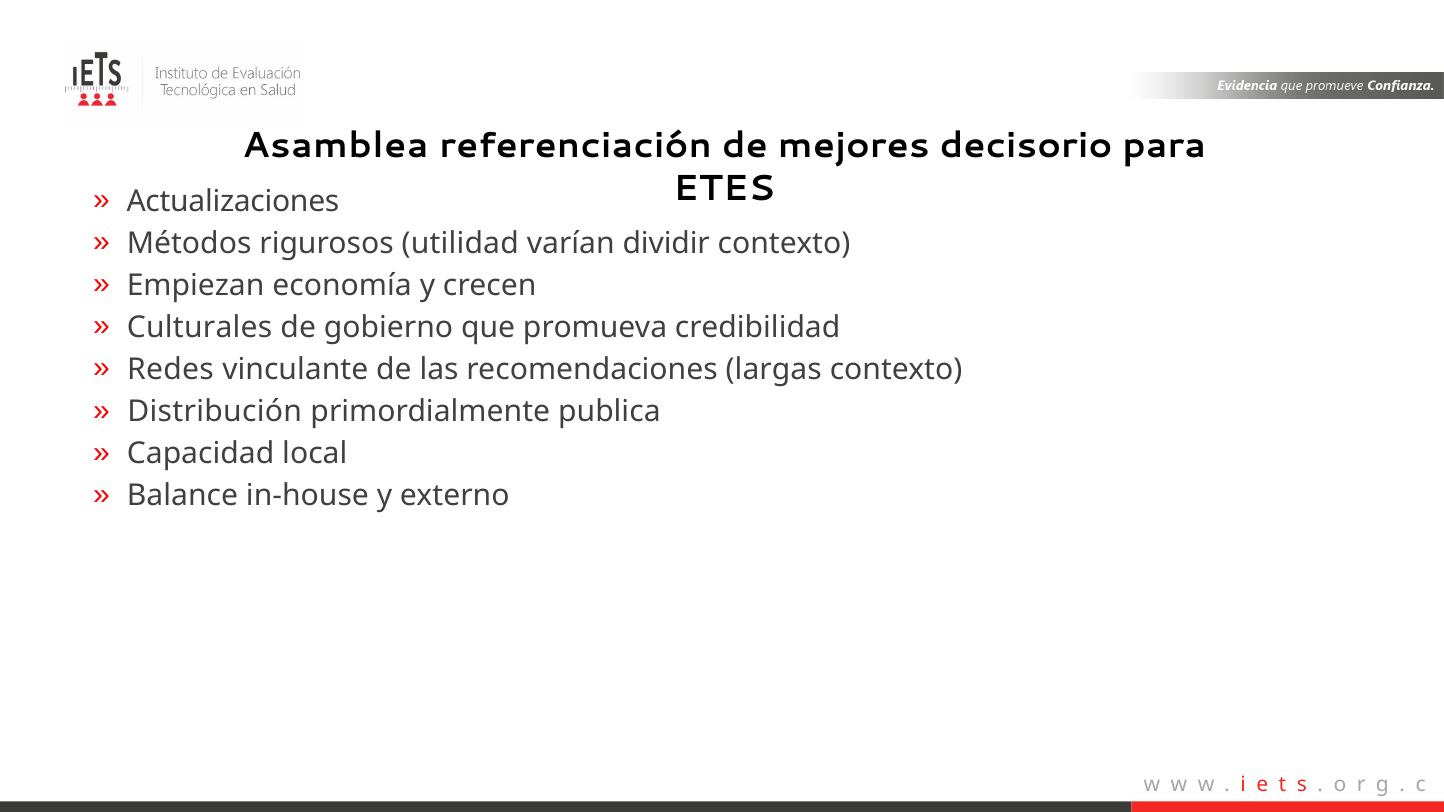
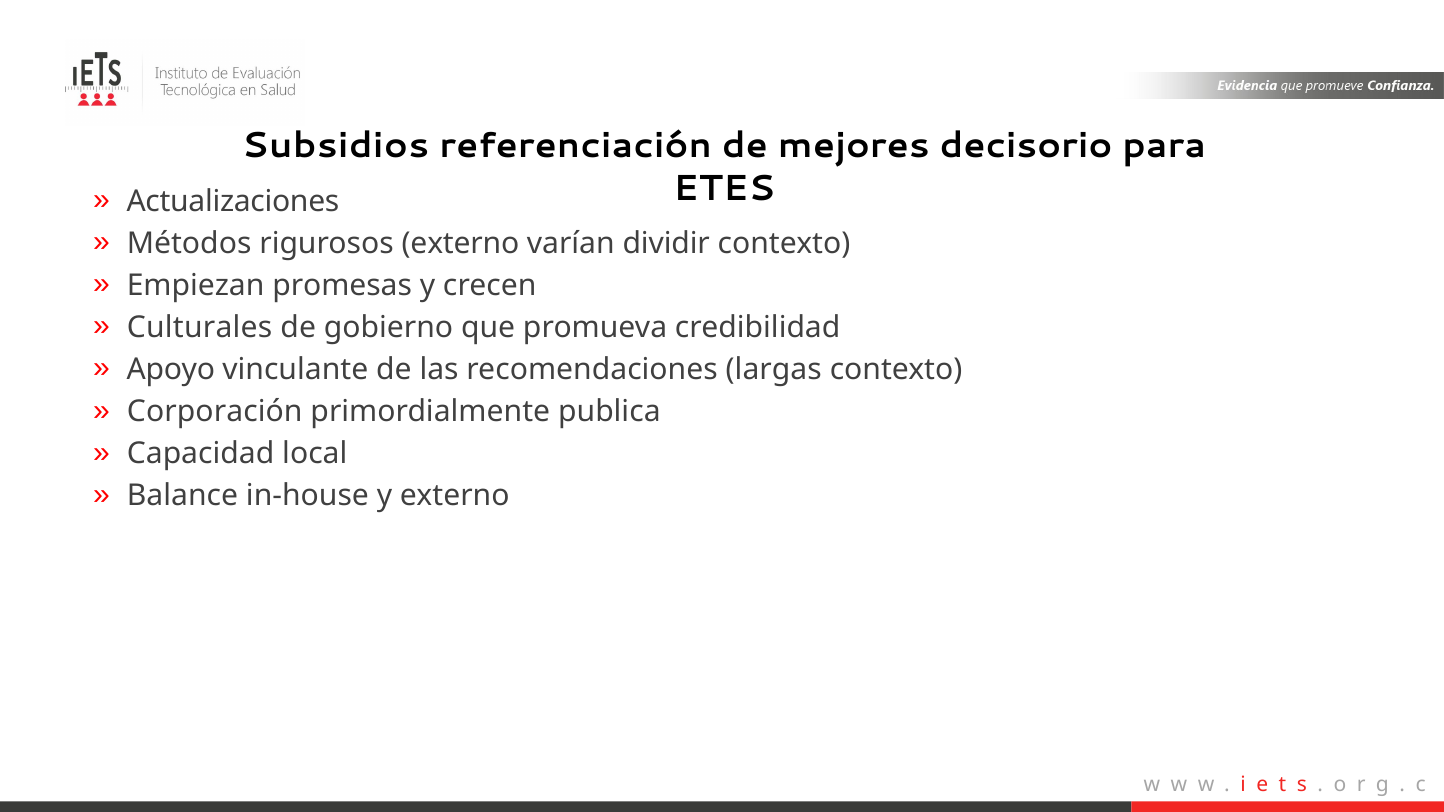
Asamblea: Asamblea -> Subsidios
rigurosos utilidad: utilidad -> externo
economía: economía -> promesas
Redes: Redes -> Apoyo
Distribución: Distribución -> Corporación
